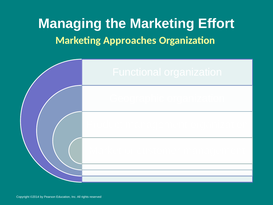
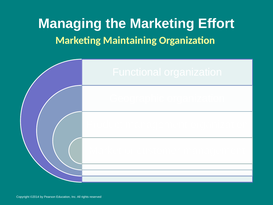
Approaches: Approaches -> Maintaining
